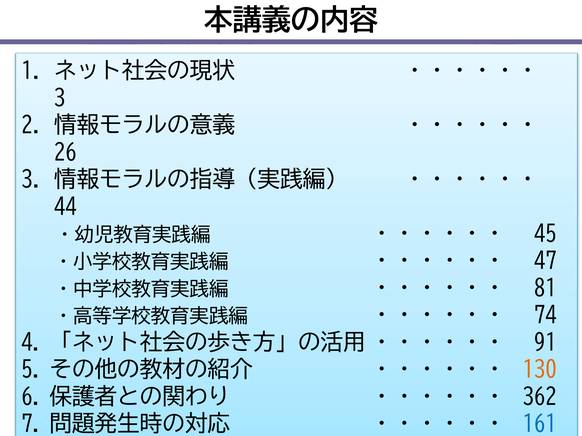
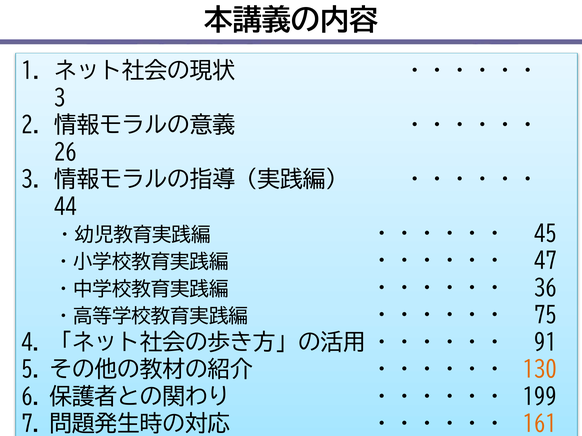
81: 81 -> 36
74: 74 -> 75
362: 362 -> 199
161 colour: blue -> orange
